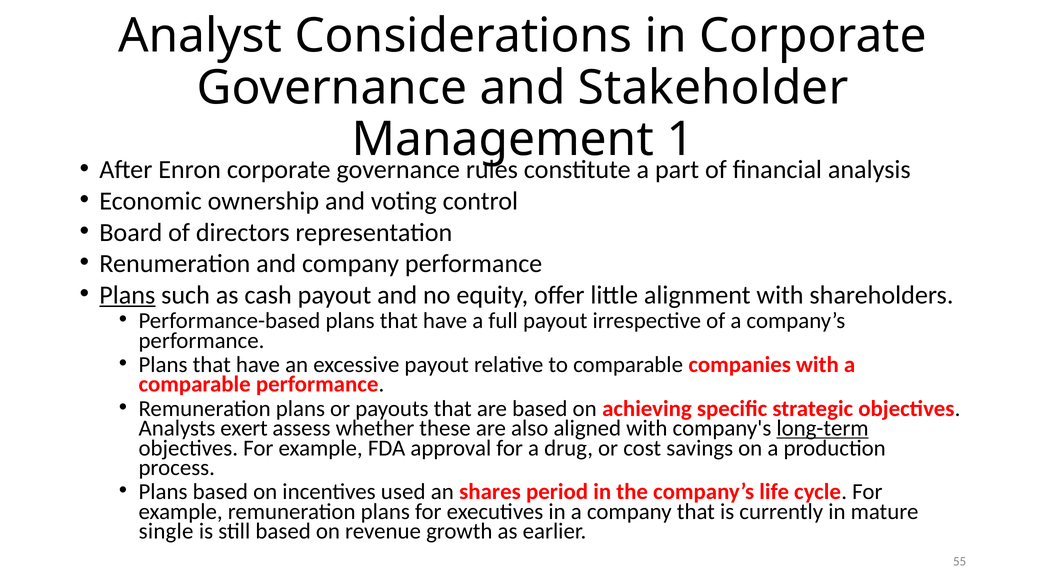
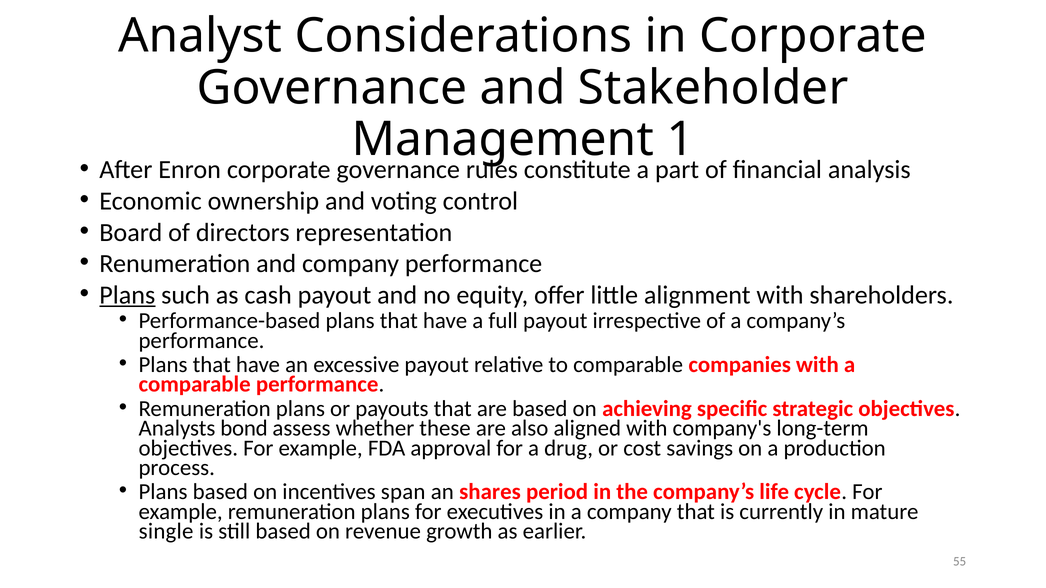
exert: exert -> bond
long-term underline: present -> none
used: used -> span
